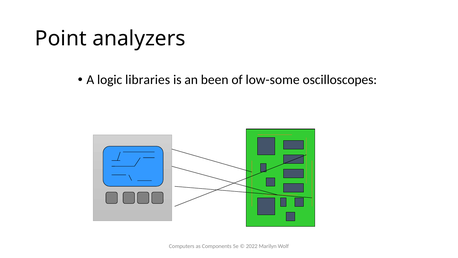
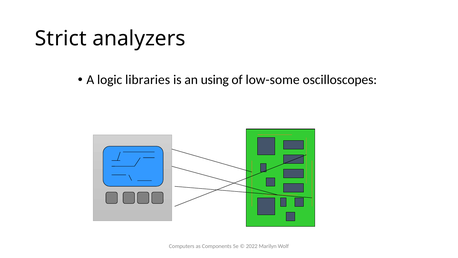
Point: Point -> Strict
been: been -> using
